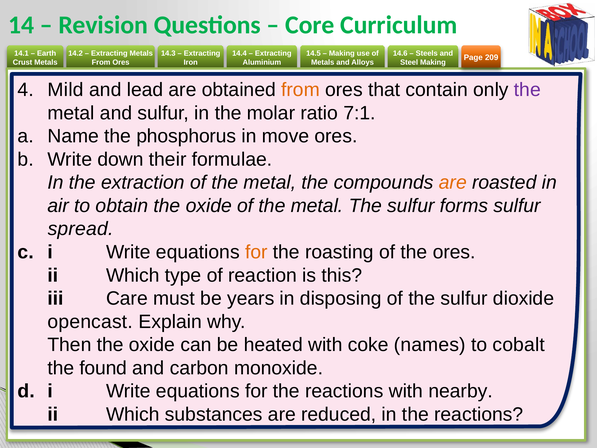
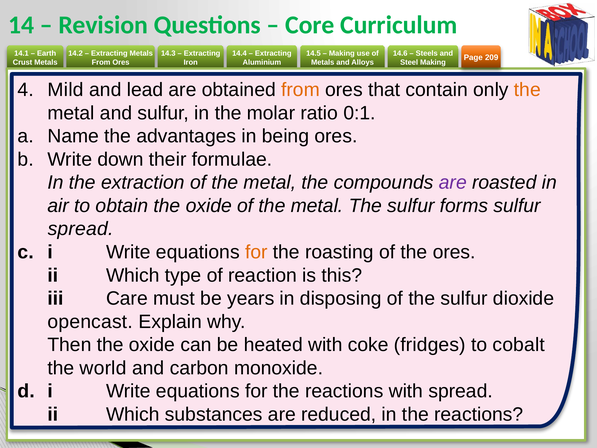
the at (527, 90) colour: purple -> orange
7:1: 7:1 -> 0:1
phosphorus: phosphorus -> advantages
move: move -> being
are at (453, 182) colour: orange -> purple
names: names -> fridges
found: found -> world
with nearby: nearby -> spread
